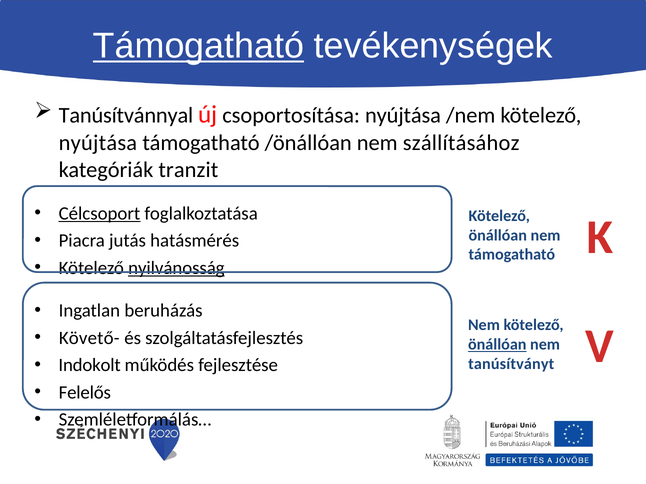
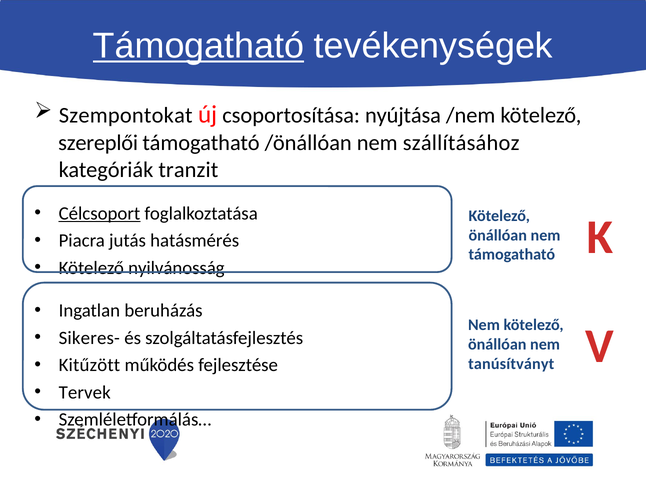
Tanúsítvánnyal: Tanúsítvánnyal -> Szempontokat
nyújtása at (98, 143): nyújtása -> szereplői
nyilvánosság underline: present -> none
Követő-: Követő- -> Sikeres-
önállóan at (497, 345) underline: present -> none
Indokolt: Indokolt -> Kitűzött
Felelős: Felelős -> Tervek
